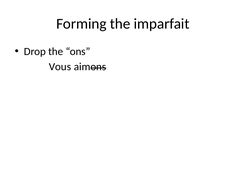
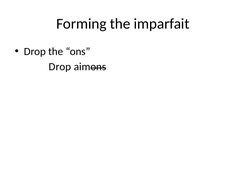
Vous at (60, 67): Vous -> Drop
